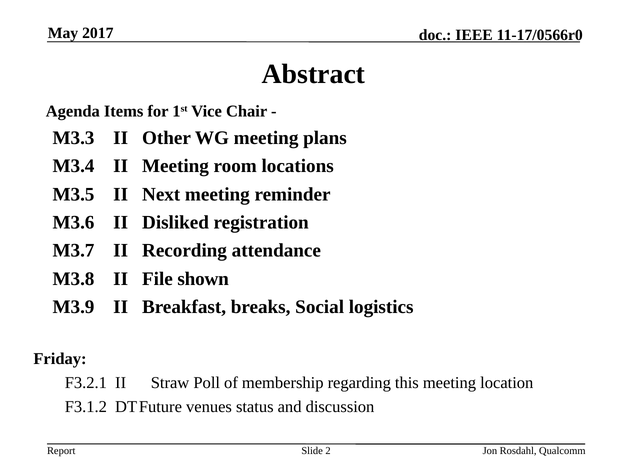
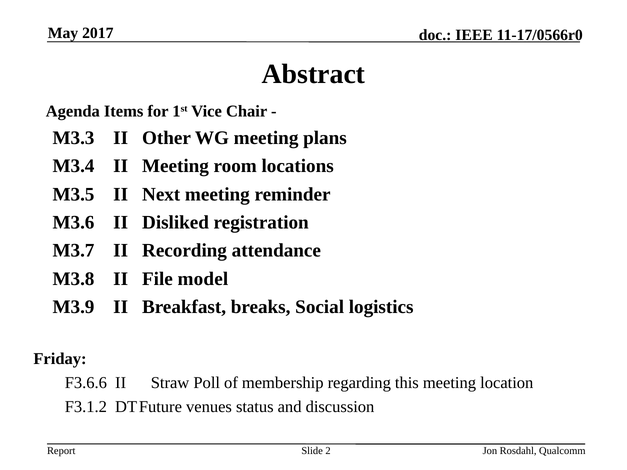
shown: shown -> model
F3.2.1: F3.2.1 -> F3.6.6
